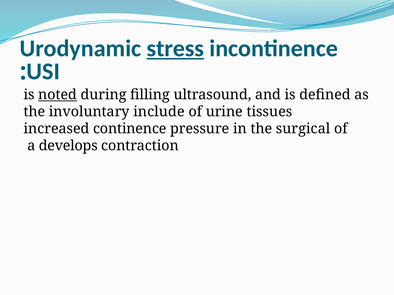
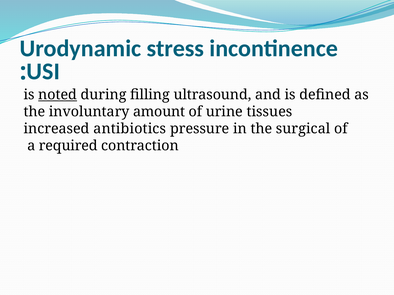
stress underline: present -> none
include: include -> amount
continence: continence -> antibiotics
develops: develops -> required
